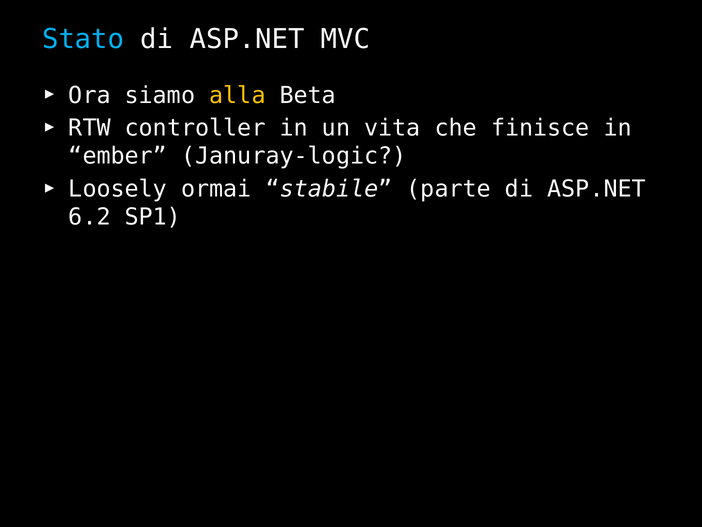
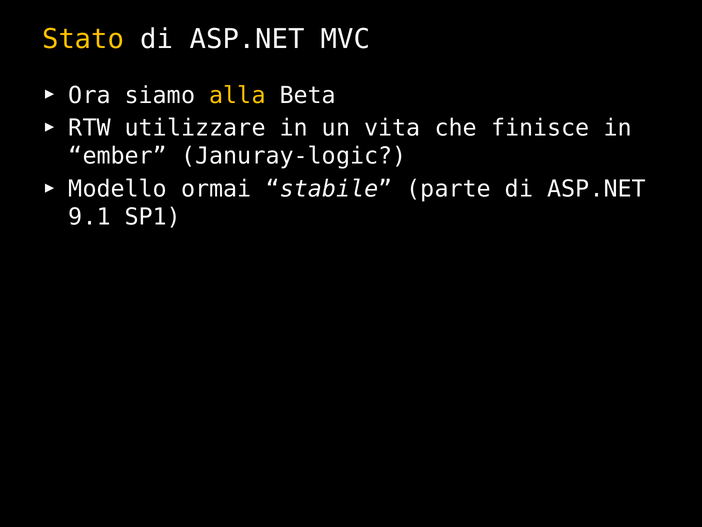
Stato colour: light blue -> yellow
controller: controller -> utilizzare
Loosely: Loosely -> Modello
6.2: 6.2 -> 9.1
